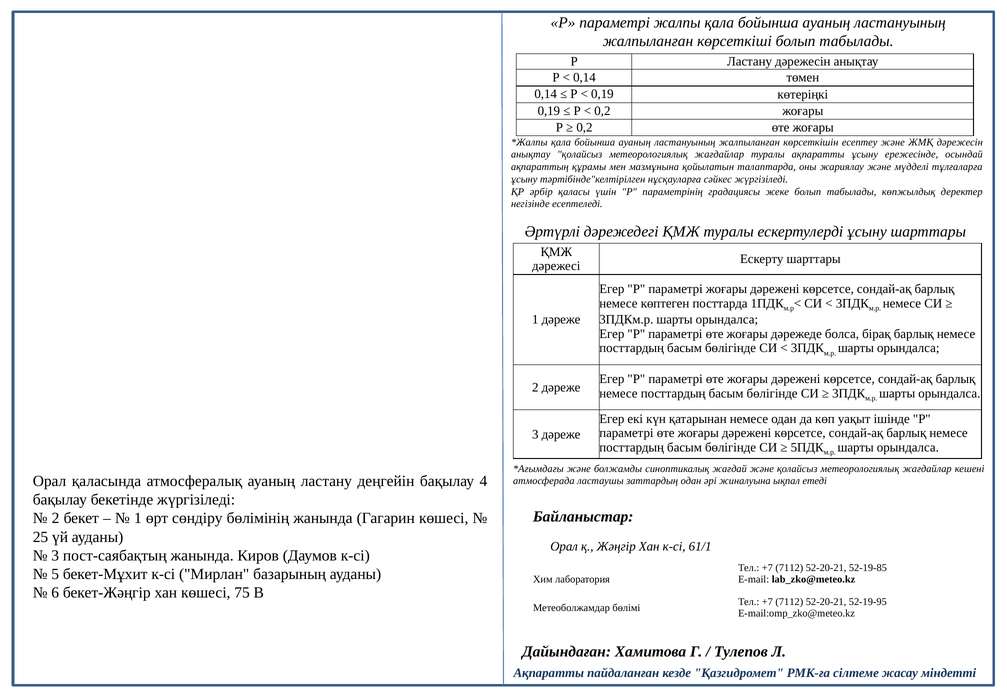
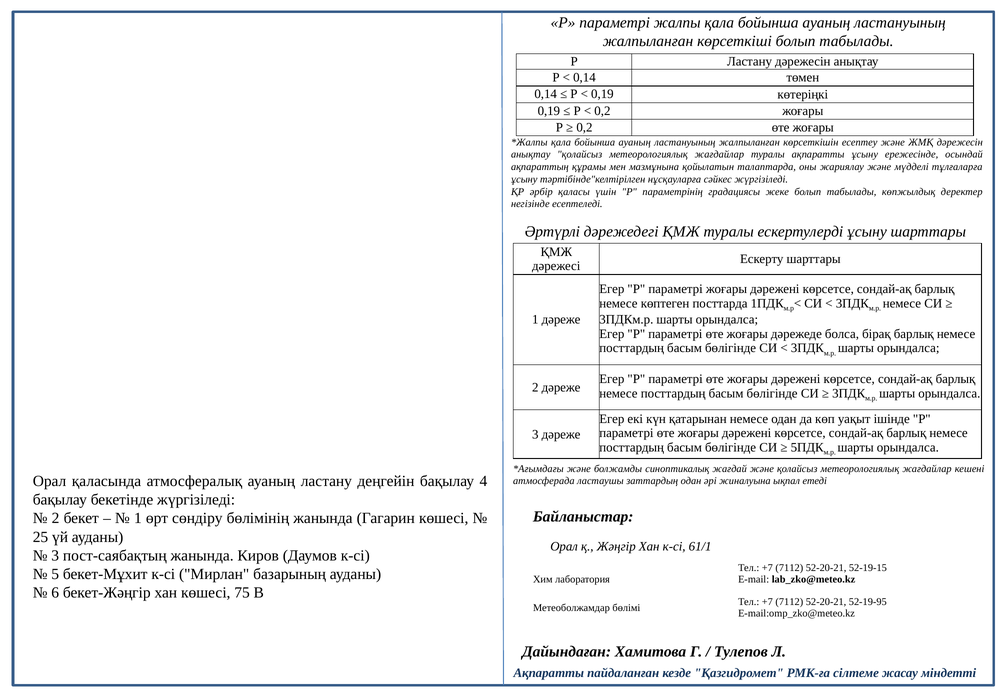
52-19-85: 52-19-85 -> 52-19-15
